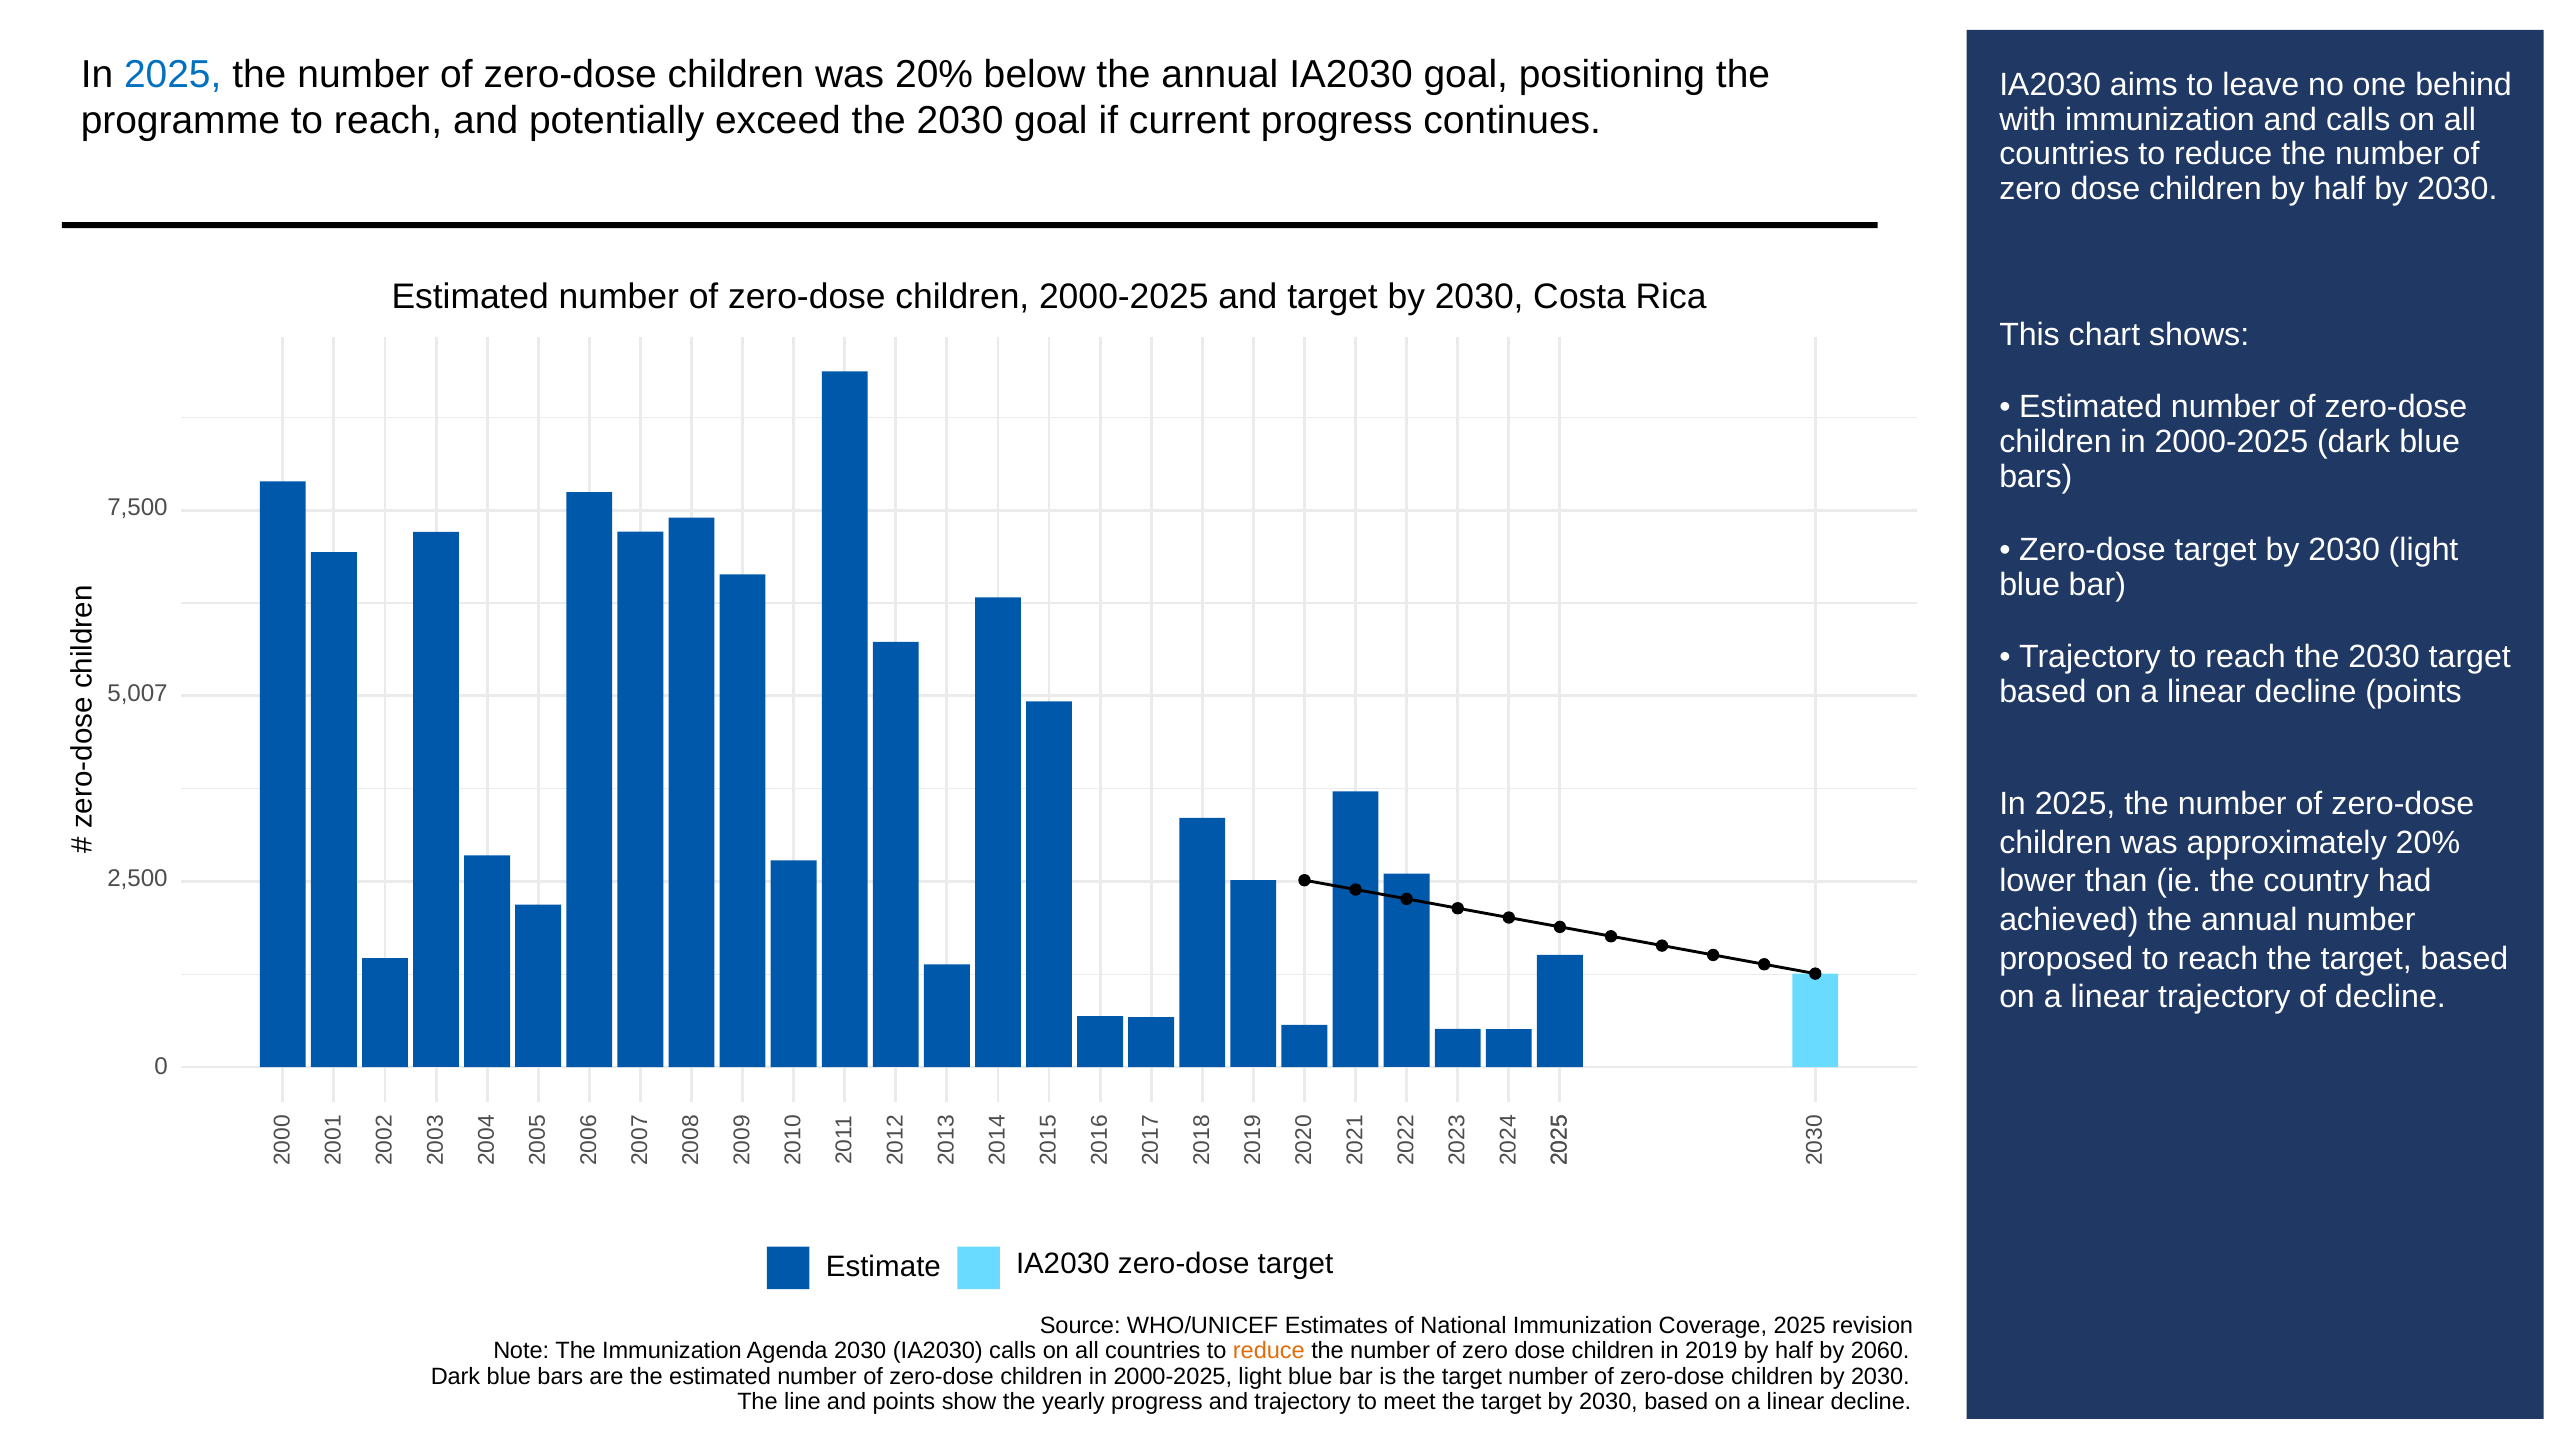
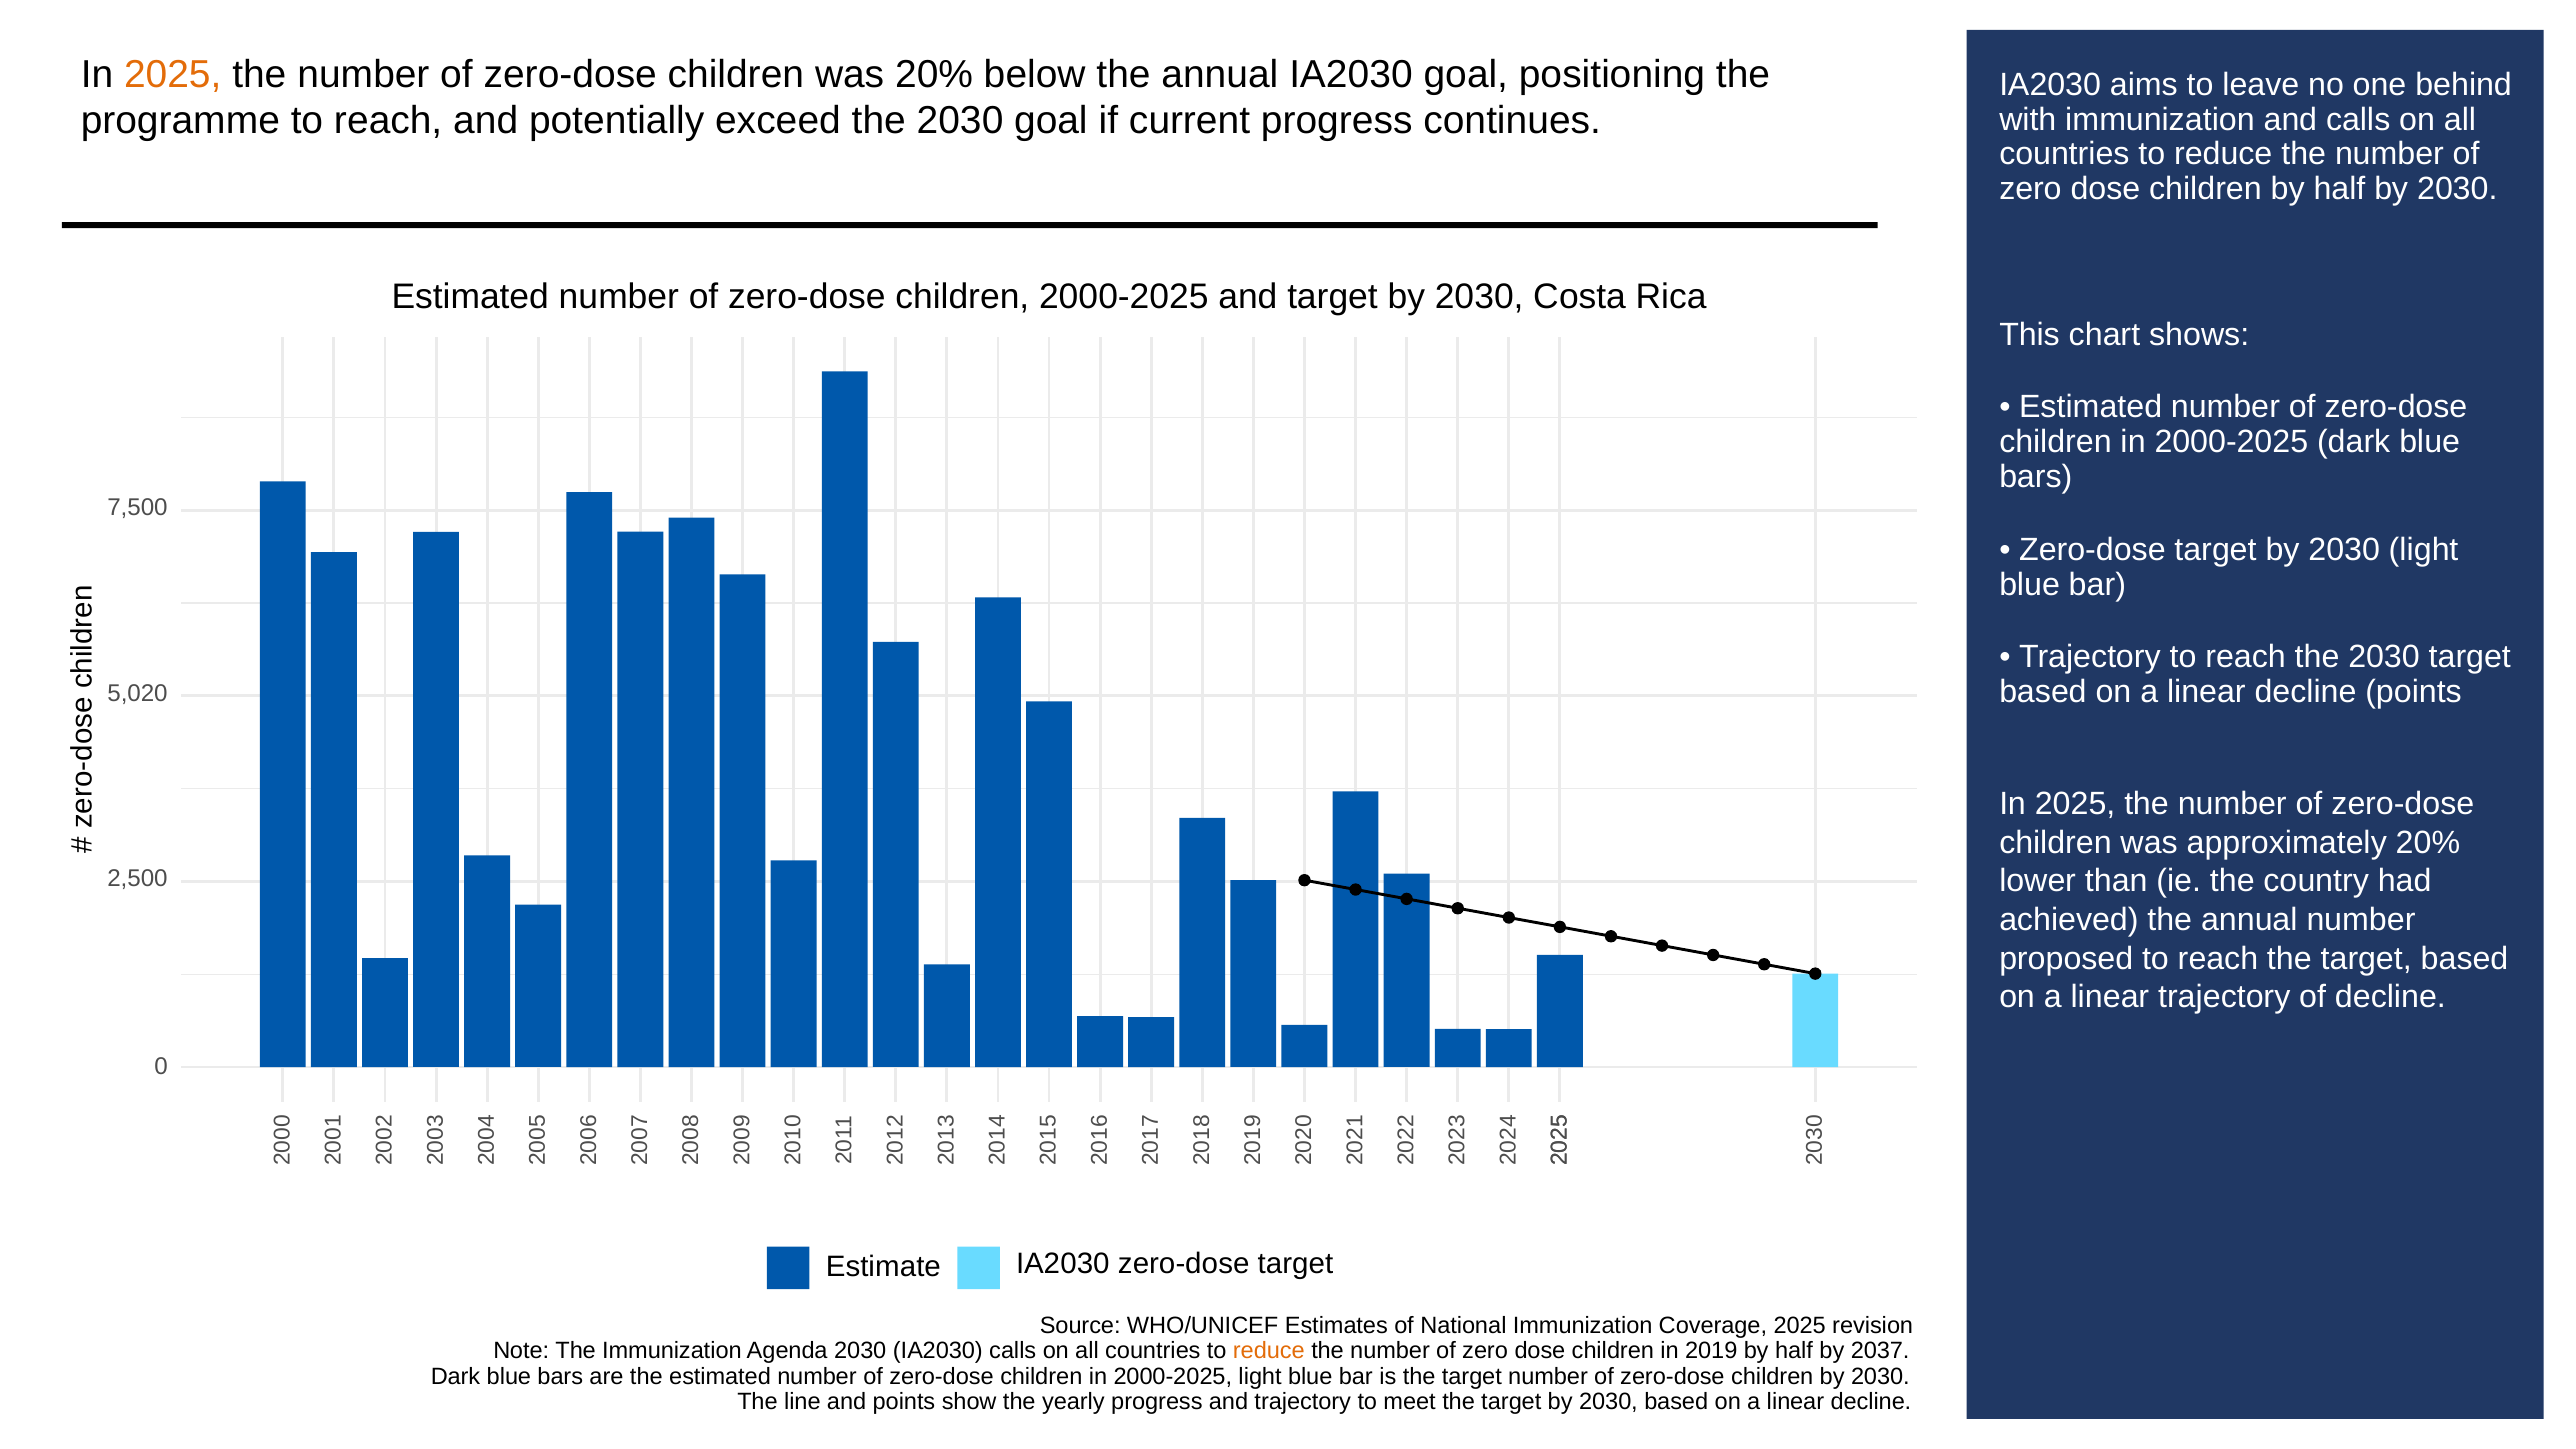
2025 at (173, 74) colour: blue -> orange
5,007: 5,007 -> 5,020
2060: 2060 -> 2037
